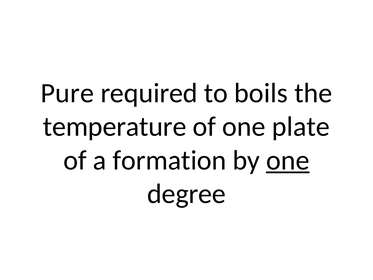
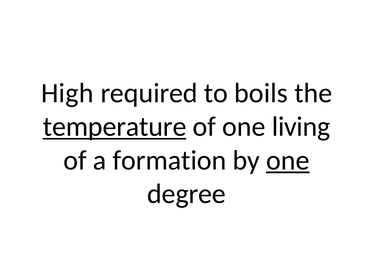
Pure: Pure -> High
temperature underline: none -> present
plate: plate -> living
